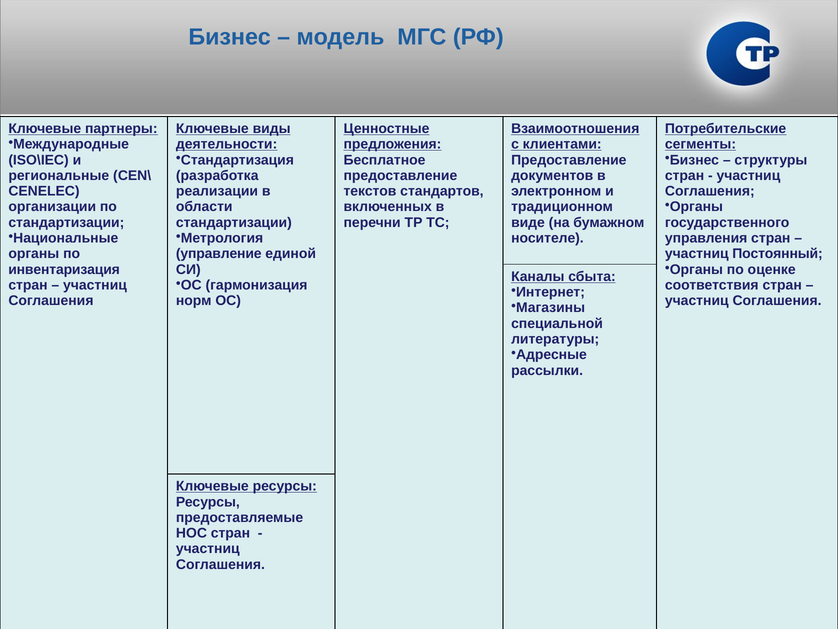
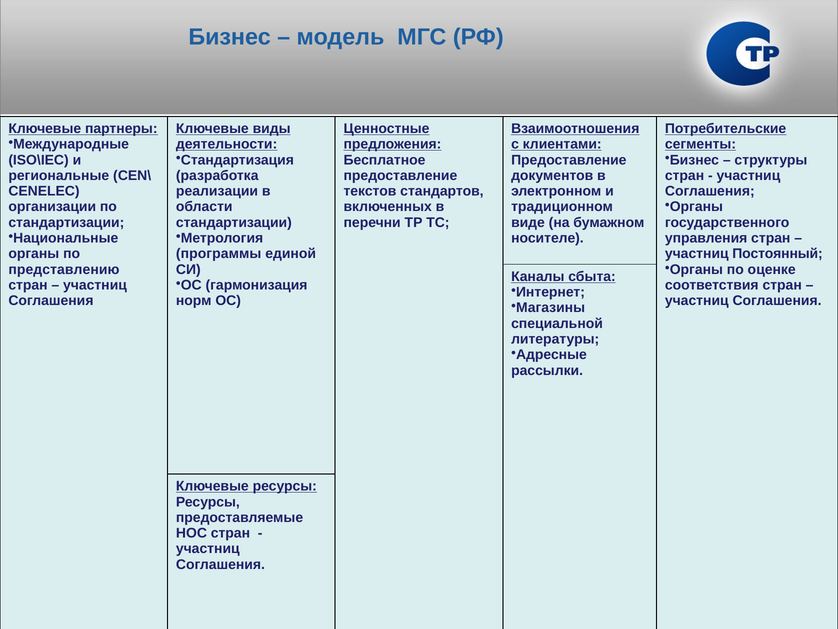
управление: управление -> программы
инвентаризация: инвентаризация -> представлению
